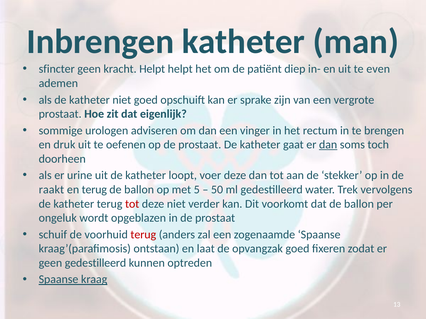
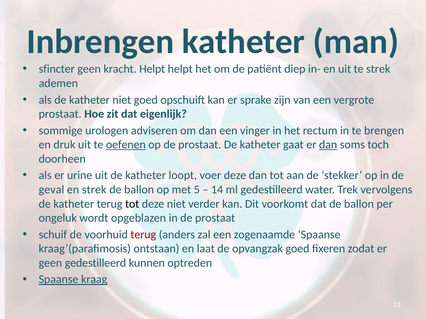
te even: even -> strek
oefenen underline: none -> present
raakt: raakt -> geval
en terug: terug -> strek
50: 50 -> 14
tot at (132, 204) colour: red -> black
